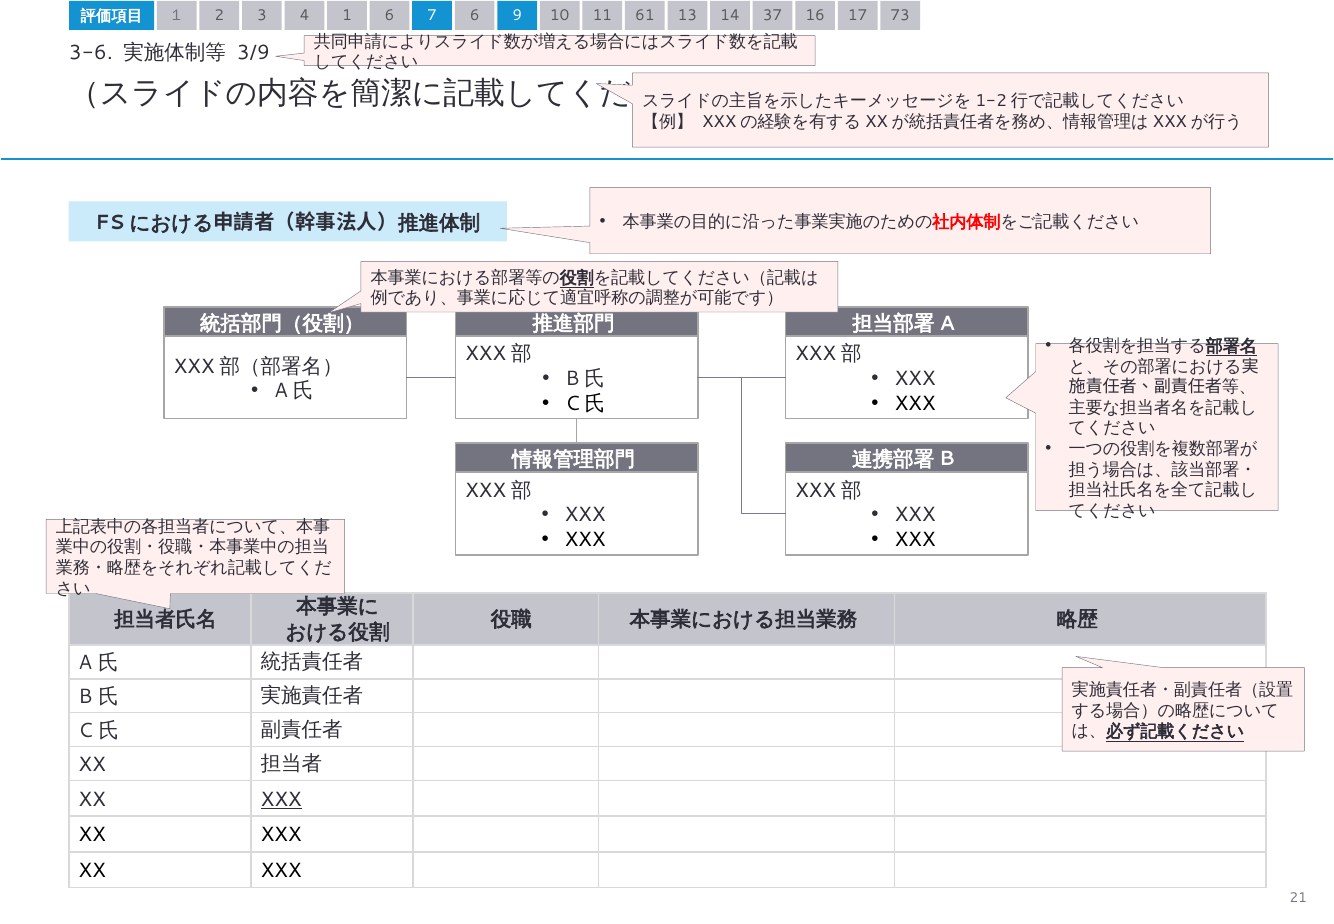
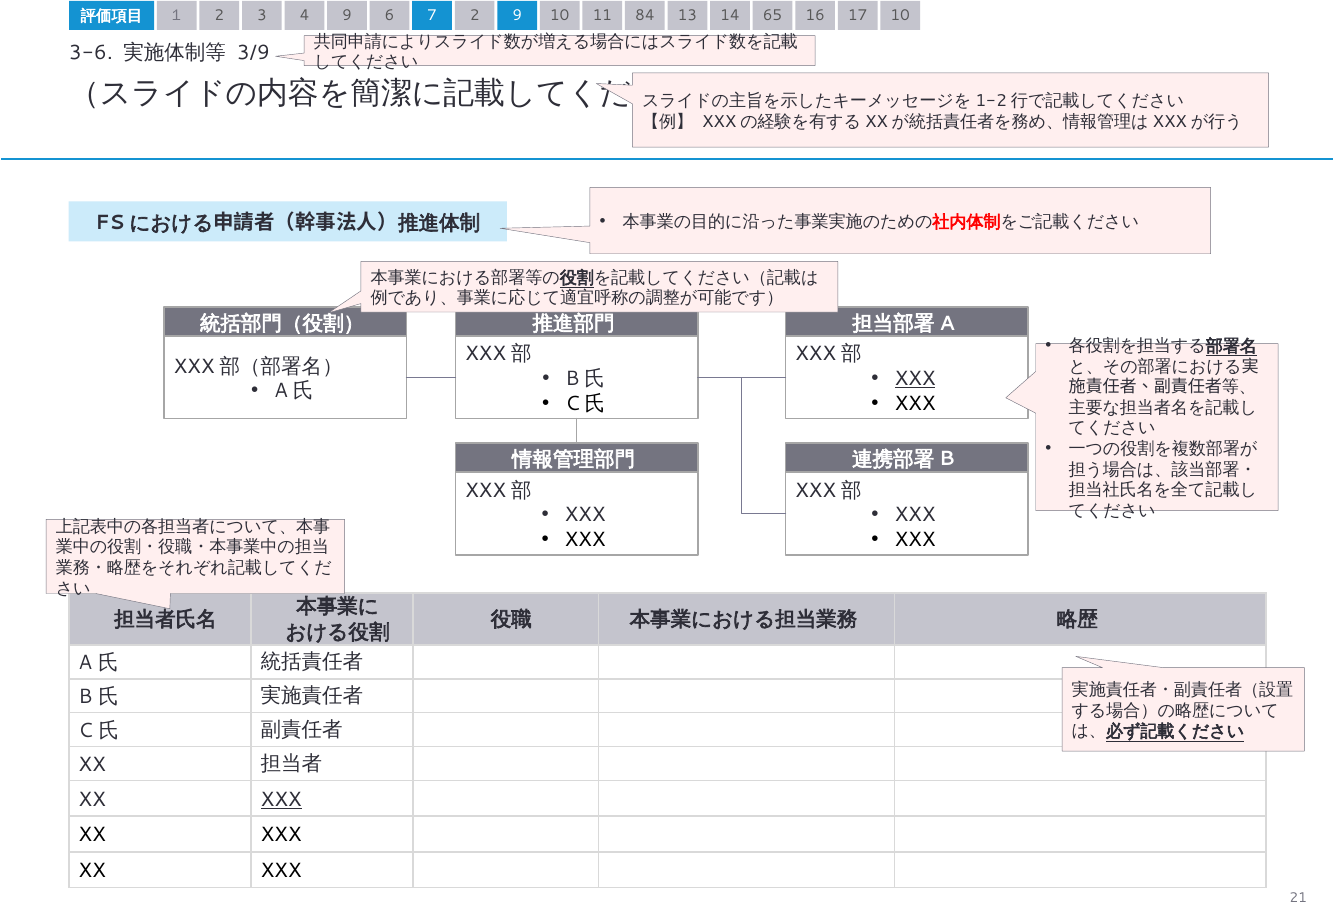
4 1: 1 -> 9
7 6: 6 -> 2
61: 61 -> 84
37: 37 -> 65
17 73: 73 -> 10
XXX at (915, 379) underline: none -> present
